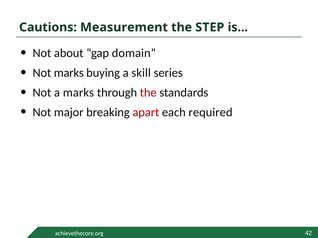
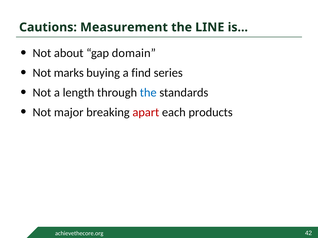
STEP: STEP -> LINE
skill: skill -> find
a marks: marks -> length
the at (148, 93) colour: red -> blue
required: required -> products
